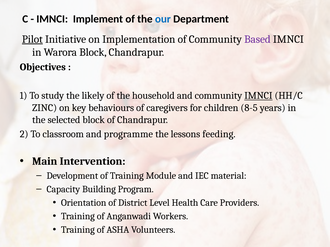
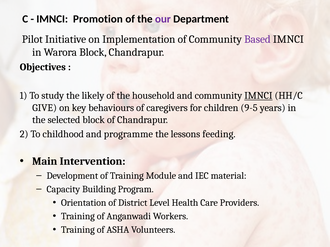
Implement: Implement -> Promotion
our colour: blue -> purple
Pilot underline: present -> none
ZINC: ZINC -> GIVE
8-5: 8-5 -> 9-5
classroom: classroom -> childhood
